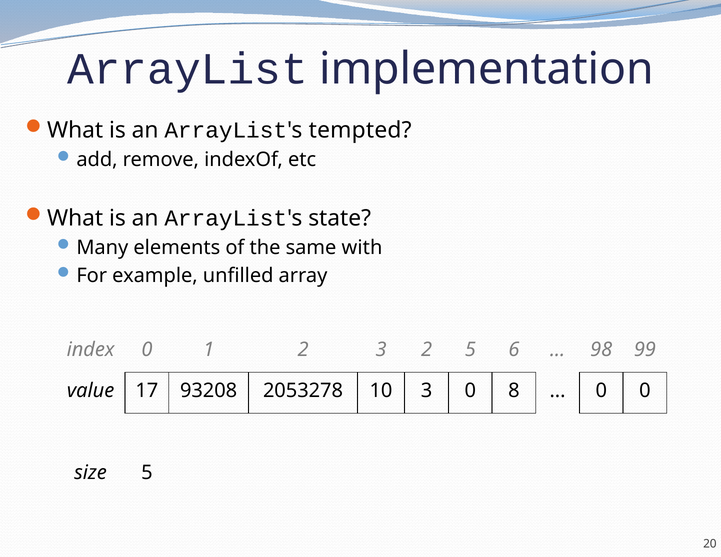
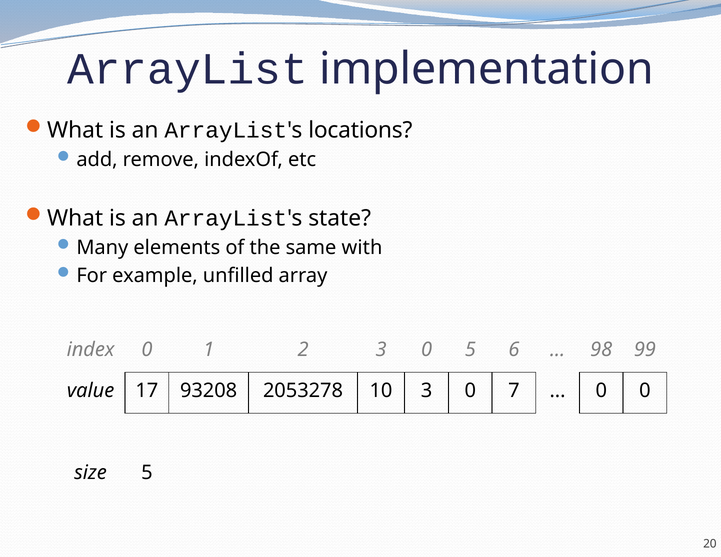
tempted: tempted -> locations
2 3 2: 2 -> 0
8: 8 -> 7
